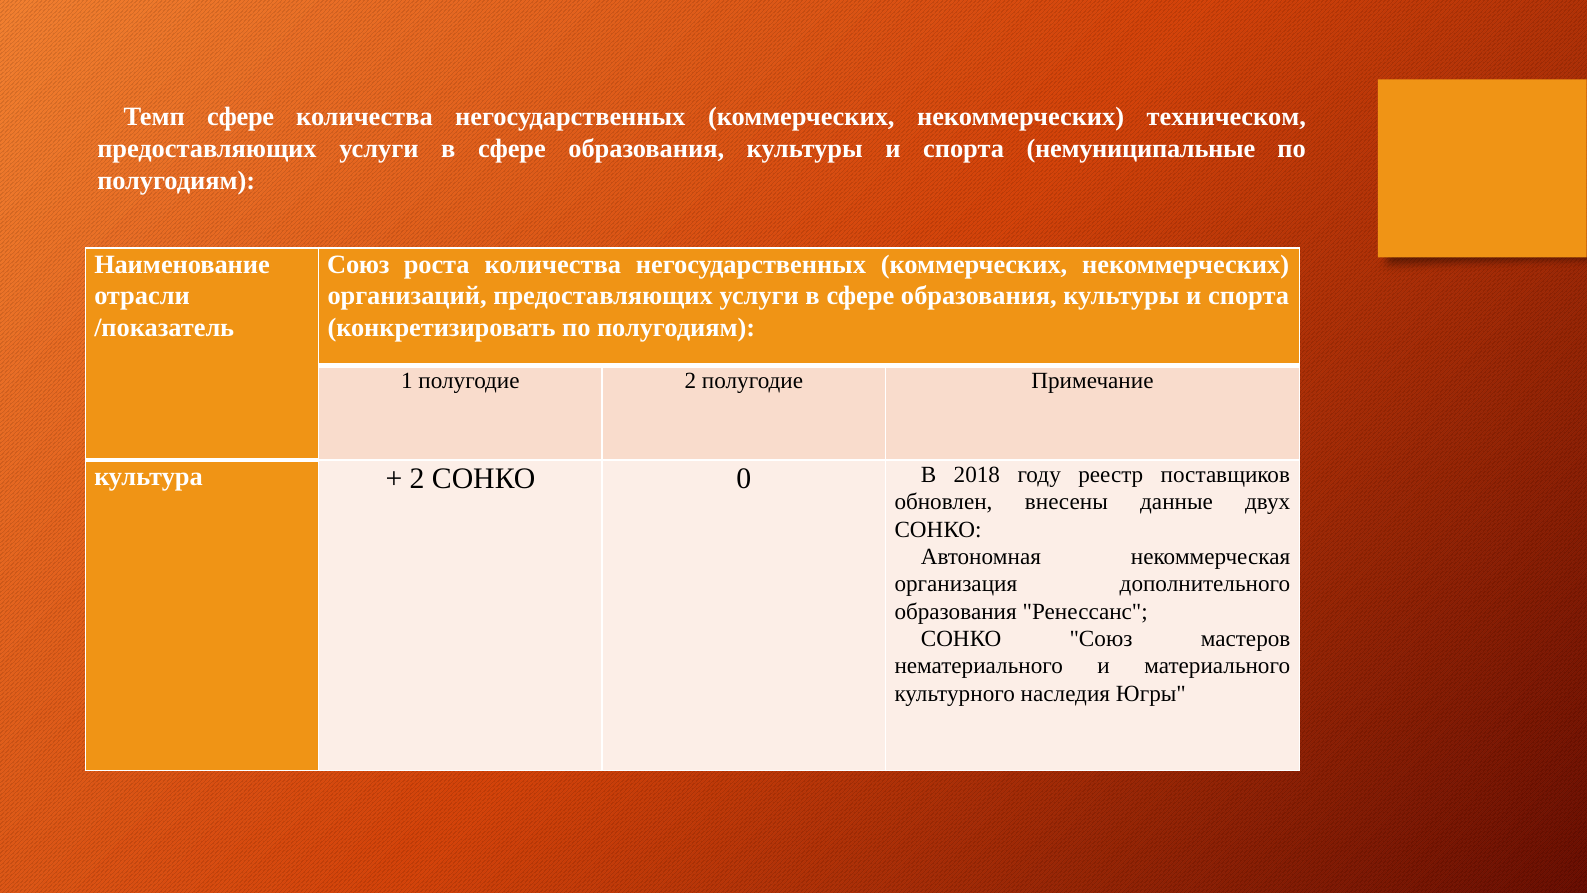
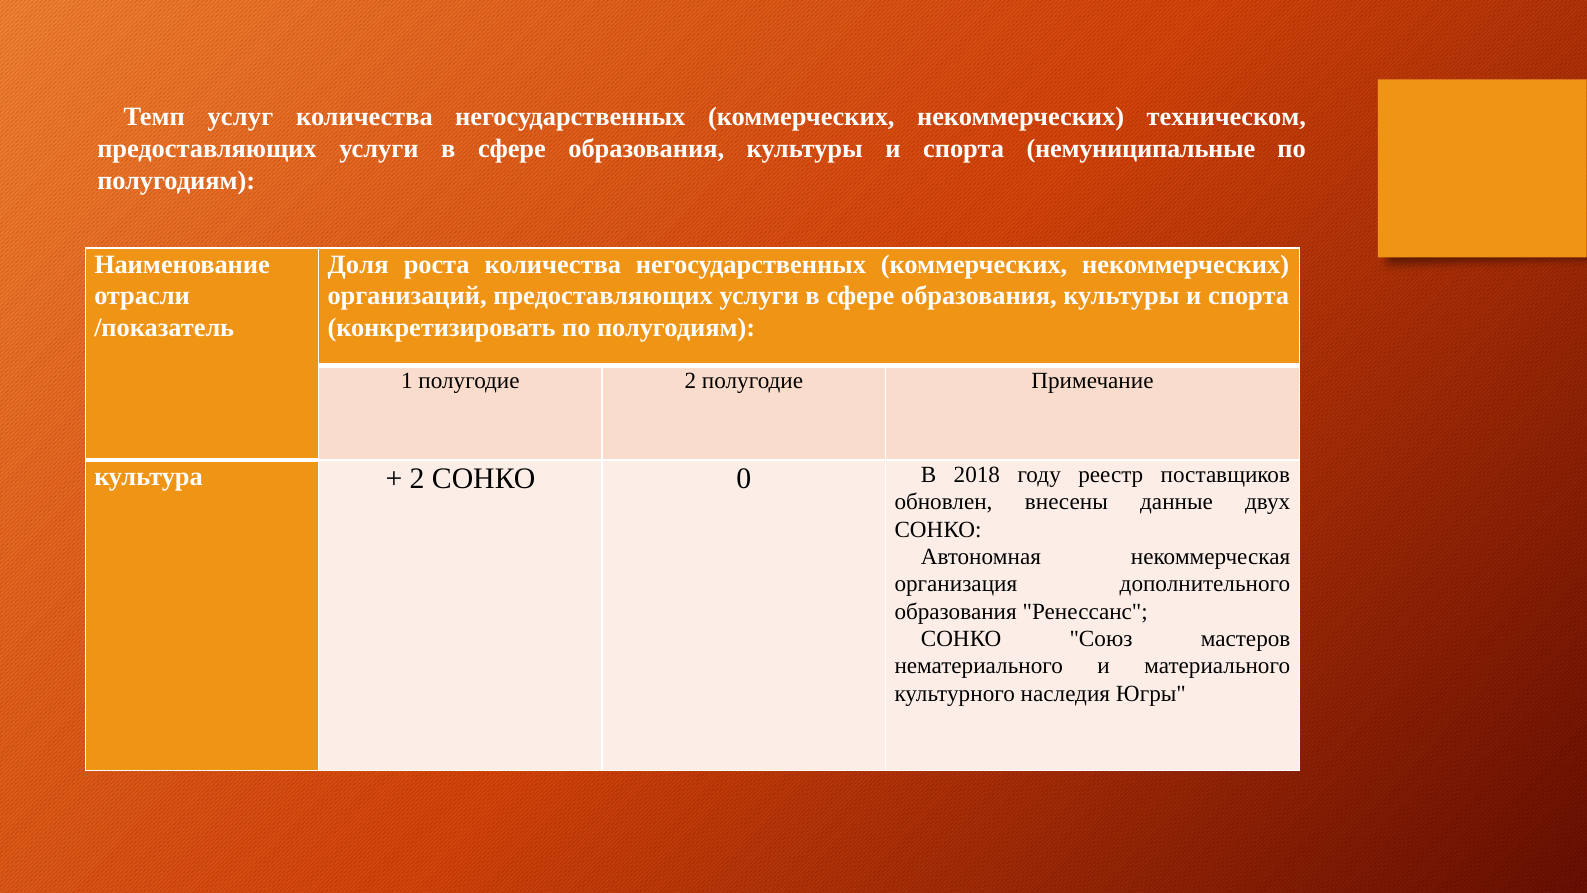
Темп сфере: сфере -> услуг
Союз at (358, 265): Союз -> Доля
